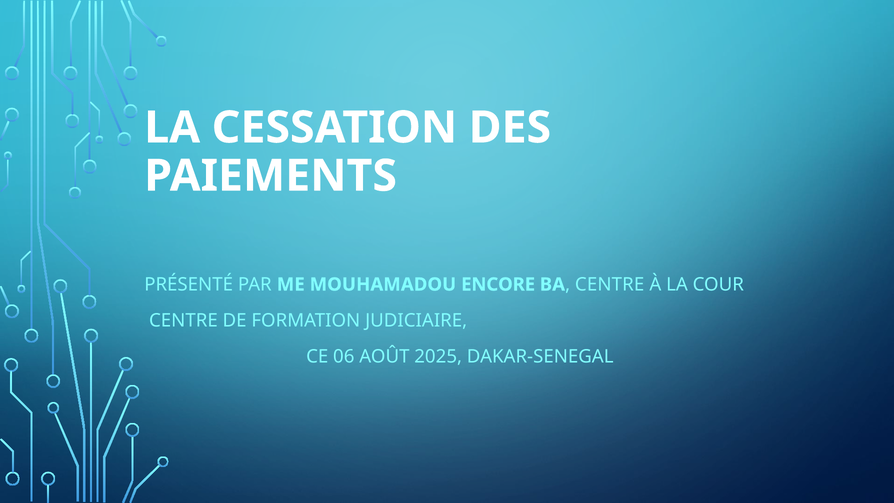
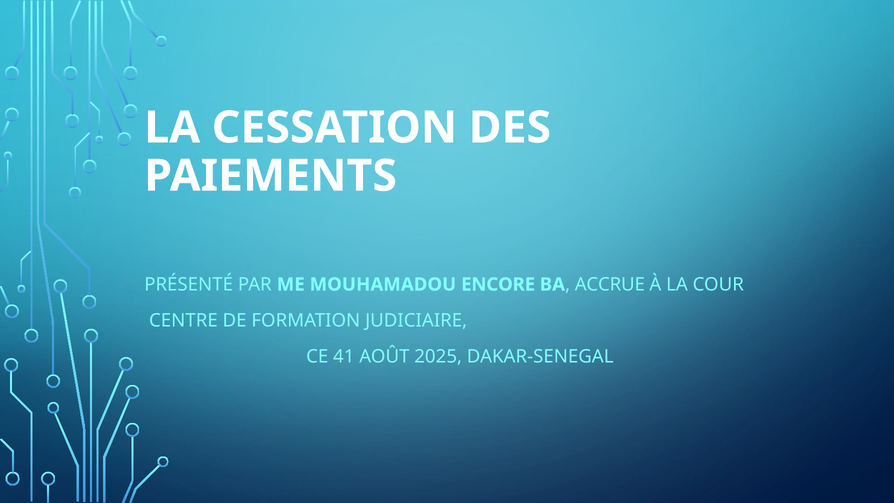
CENTRE at (610, 284): CENTRE -> ACCRUE
06: 06 -> 41
